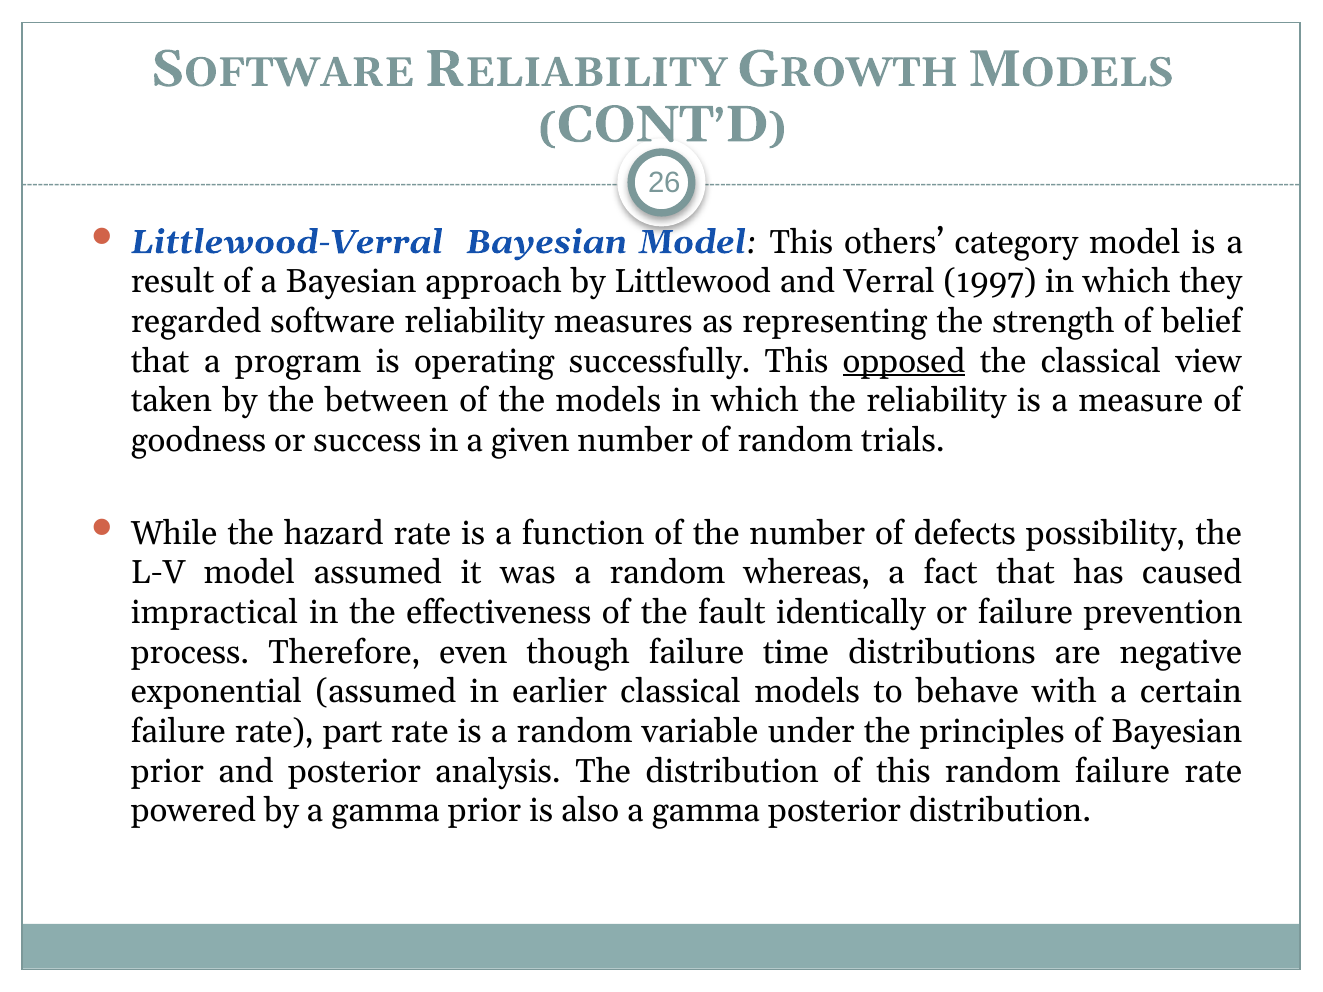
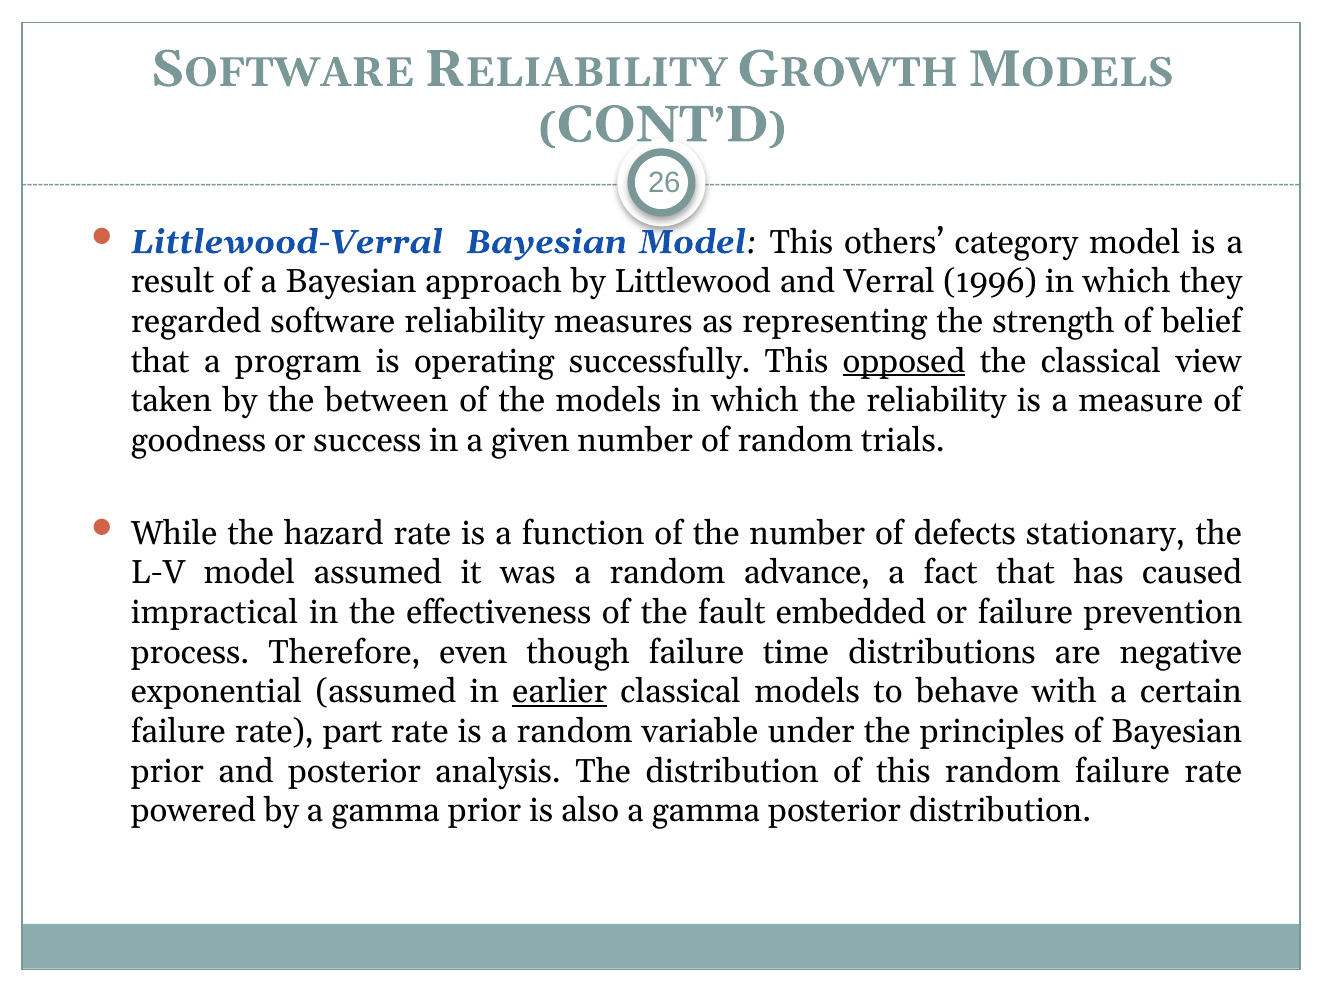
1997: 1997 -> 1996
possibility: possibility -> stationary
whereas: whereas -> advance
identically: identically -> embedded
earlier underline: none -> present
